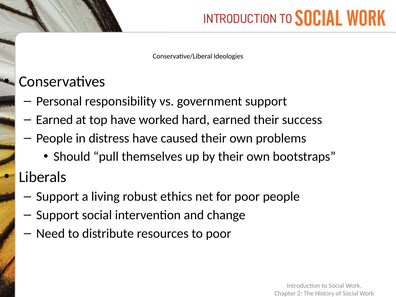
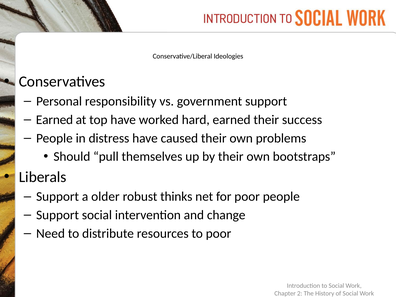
living: living -> older
ethics: ethics -> thinks
